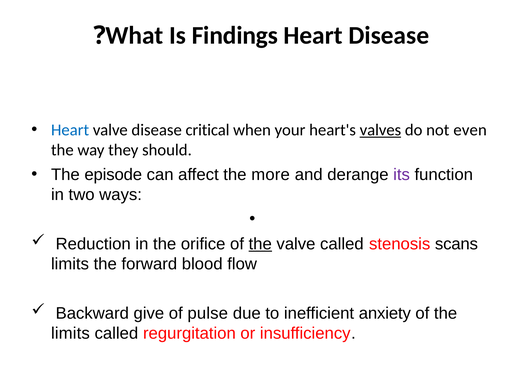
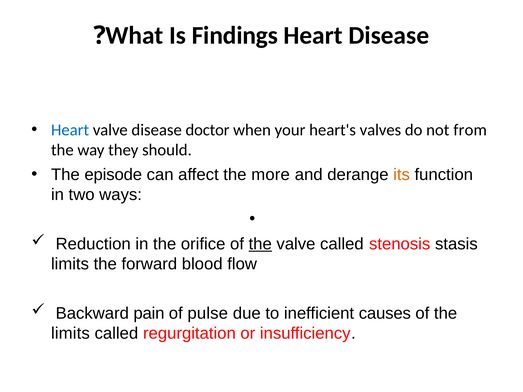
critical: critical -> doctor
valves underline: present -> none
even: even -> from
its colour: purple -> orange
scans: scans -> stasis
give: give -> pain
anxiety: anxiety -> causes
